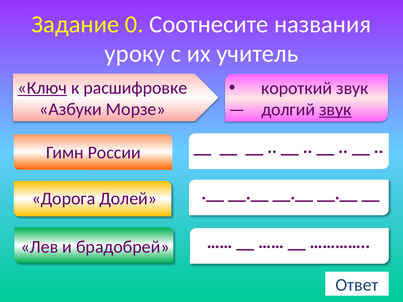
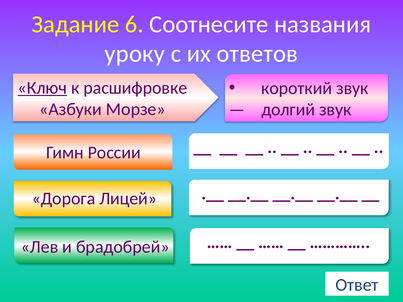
0: 0 -> 6
учитель: учитель -> ответов
звук at (335, 110) underline: present -> none
Долей: Долей -> Лицей
